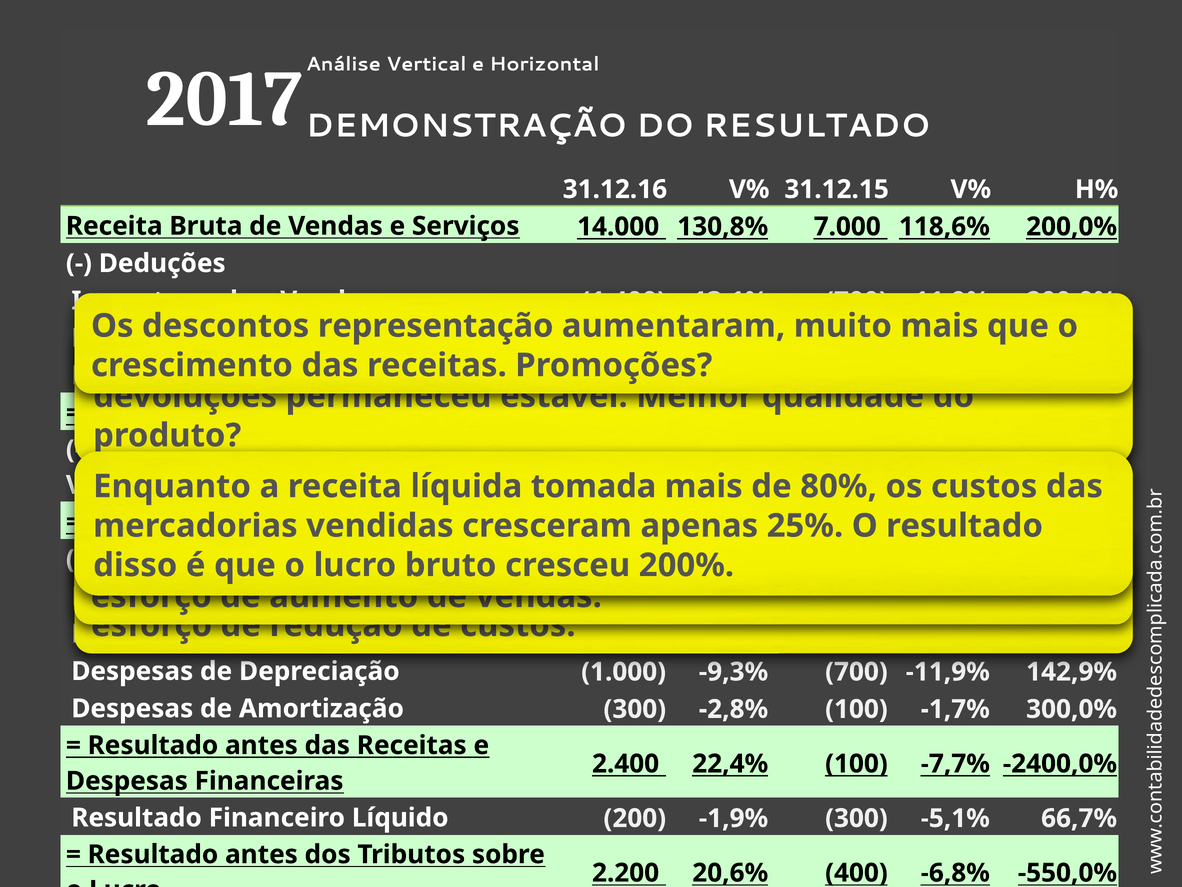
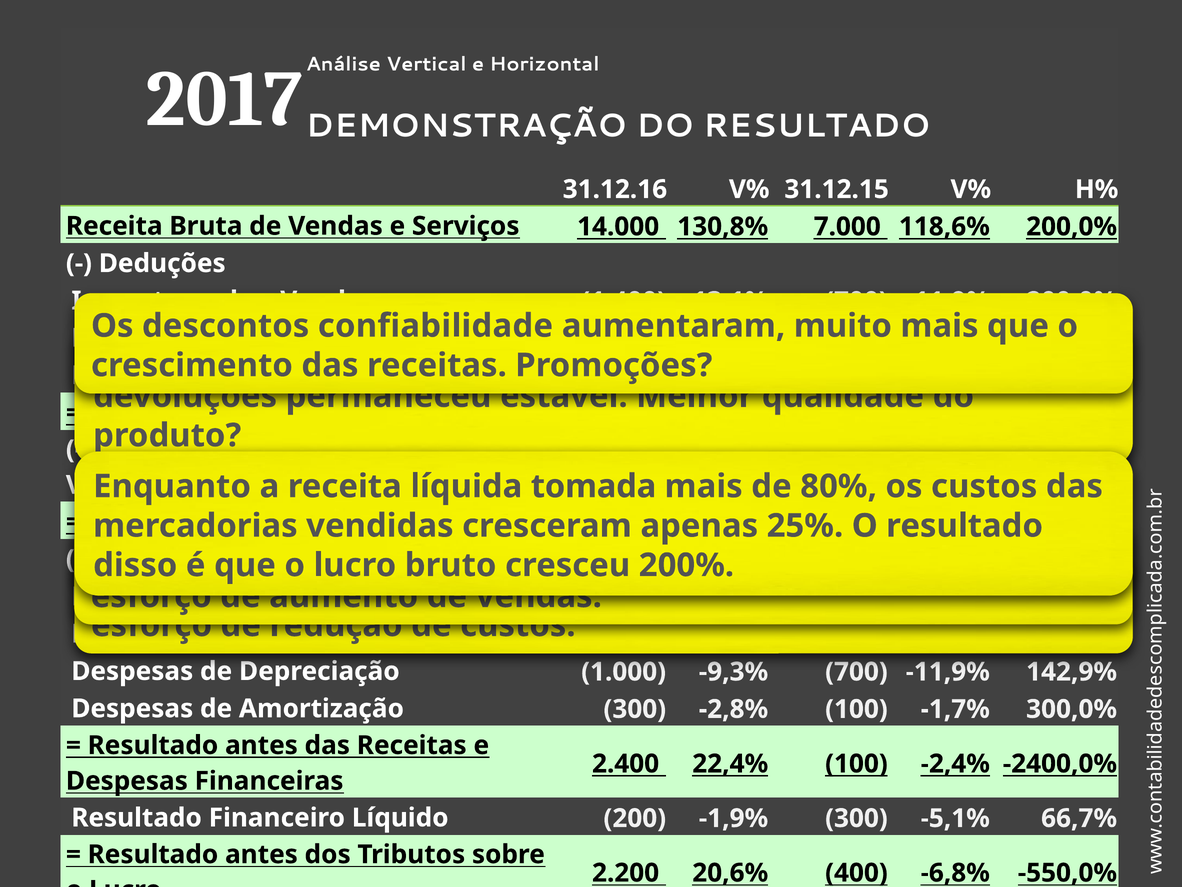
representação: representação -> confiabilidade
-7,7%: -7,7% -> -2,4%
